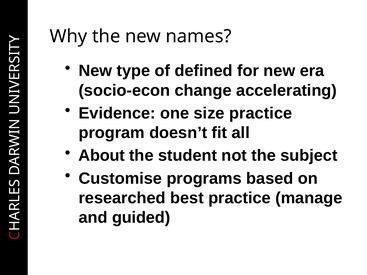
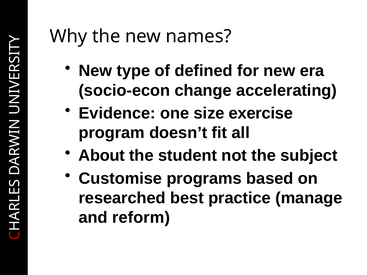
size practice: practice -> exercise
guided: guided -> reform
